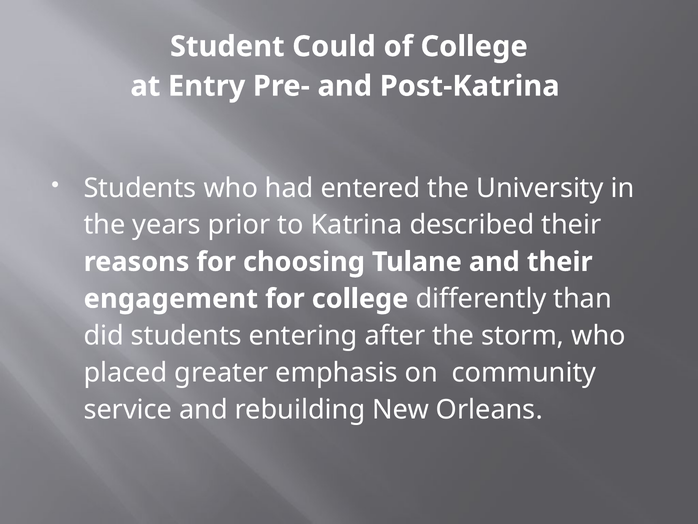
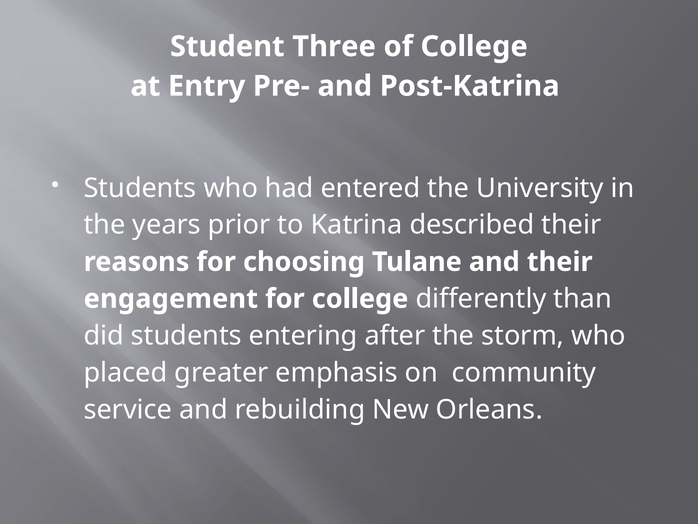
Could: Could -> Three
